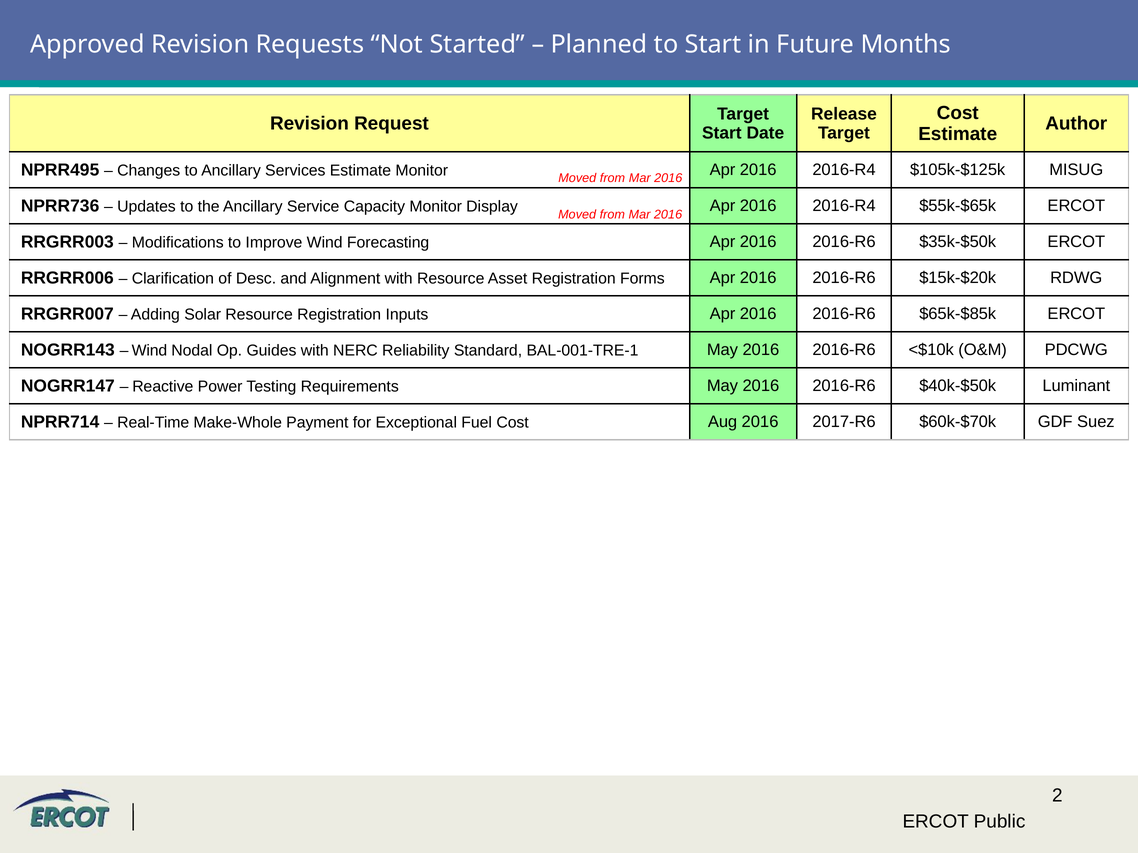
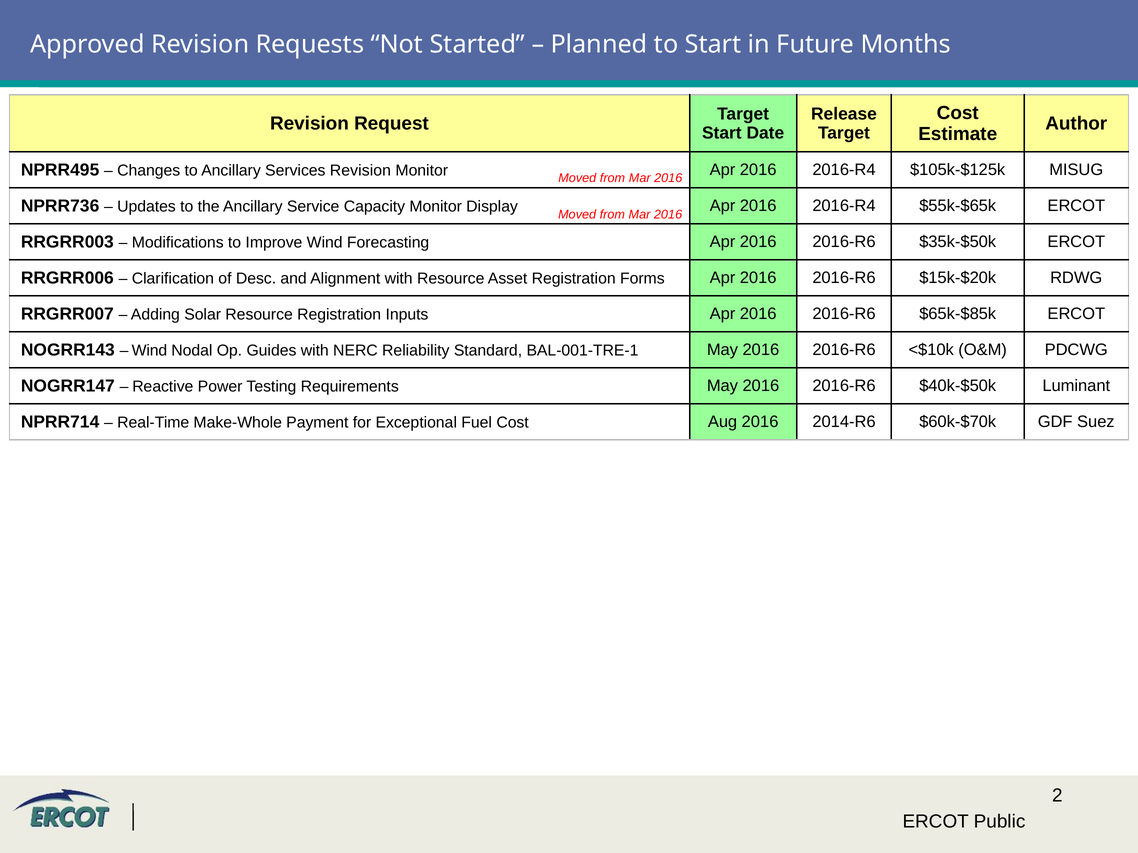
Services Estimate: Estimate -> Revision
2017-R6: 2017-R6 -> 2014-R6
